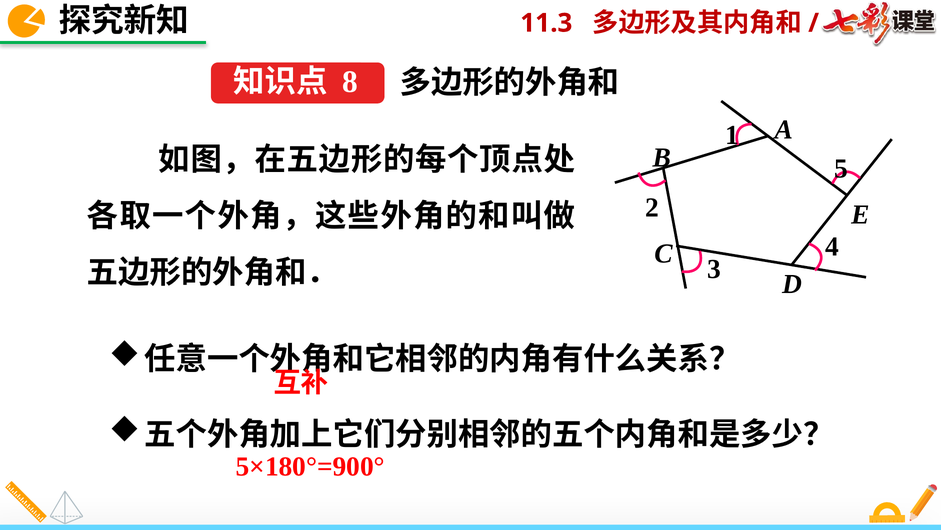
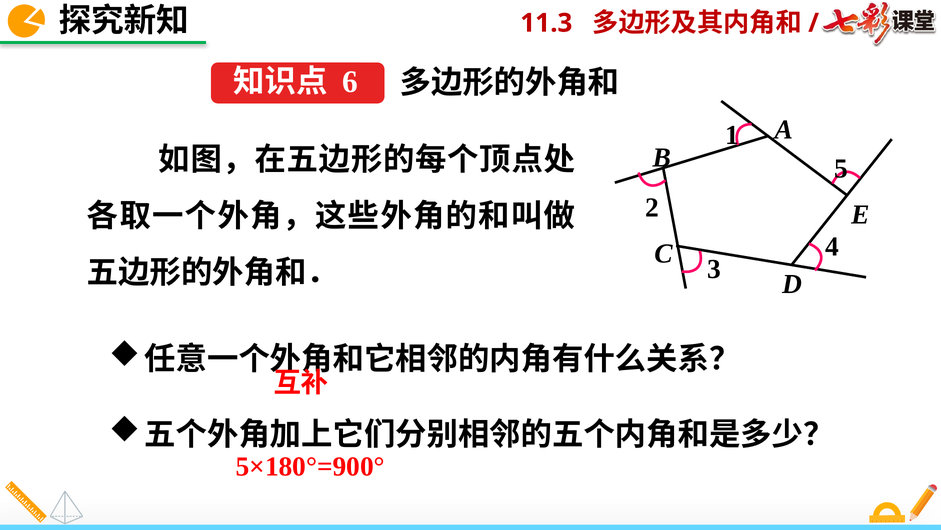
8: 8 -> 6
